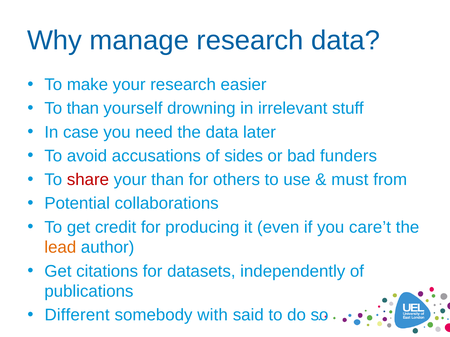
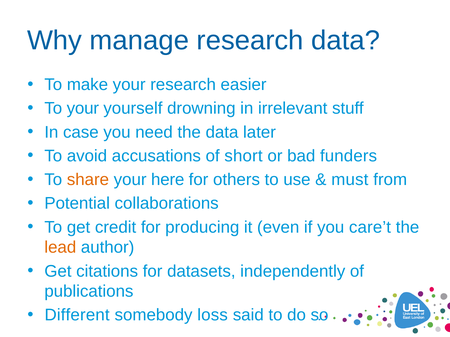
To than: than -> your
sides: sides -> short
share colour: red -> orange
your than: than -> here
with: with -> loss
